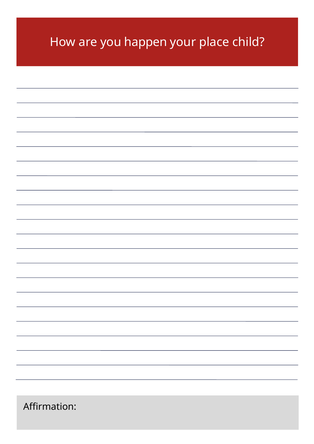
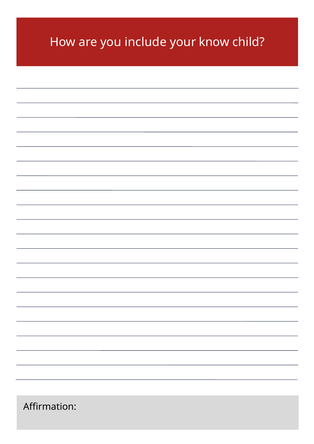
happen: happen -> include
place: place -> know
